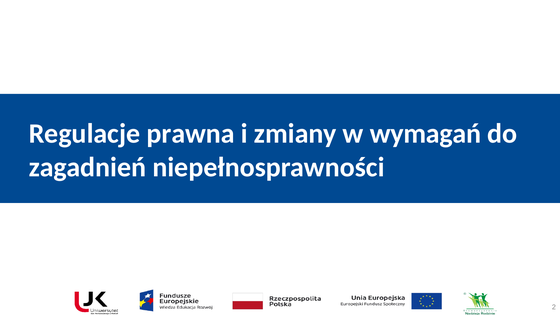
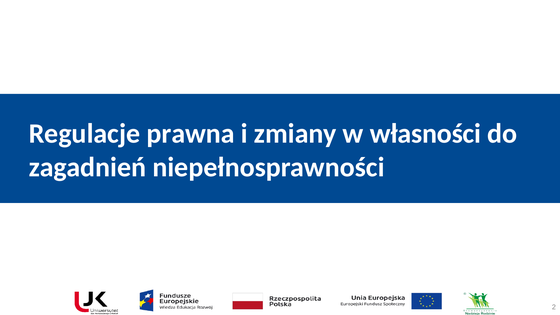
wymagań: wymagań -> własności
